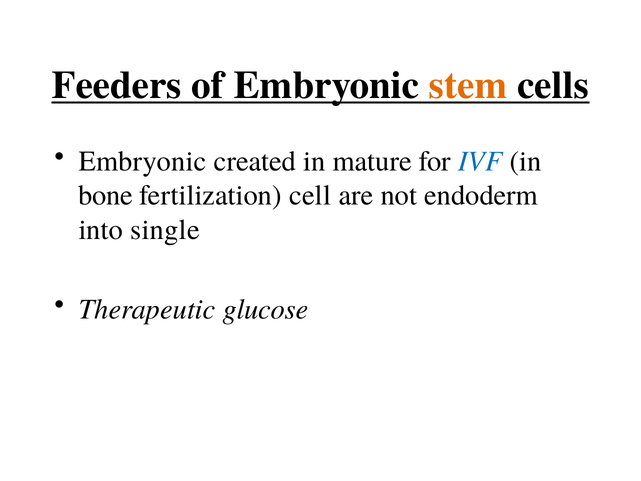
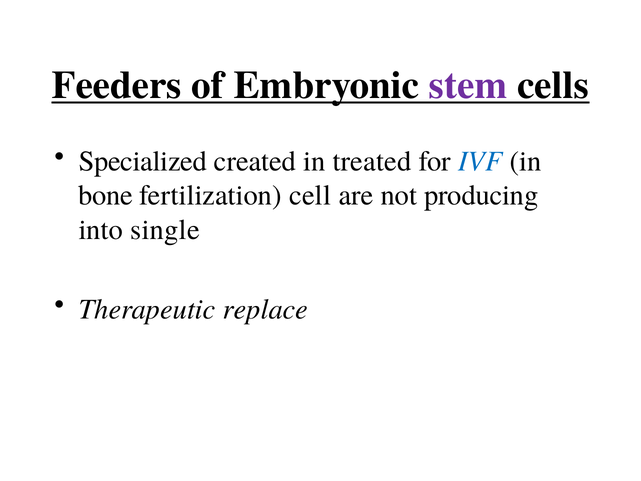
stem colour: orange -> purple
Embryonic at (143, 161): Embryonic -> Specialized
mature: mature -> treated
endoderm: endoderm -> producing
glucose: glucose -> replace
